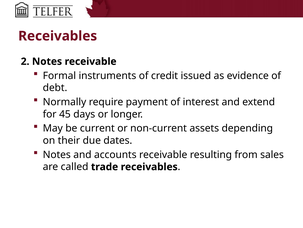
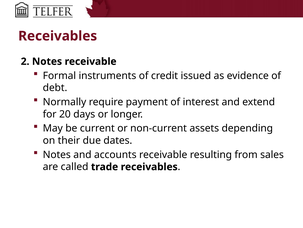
45: 45 -> 20
